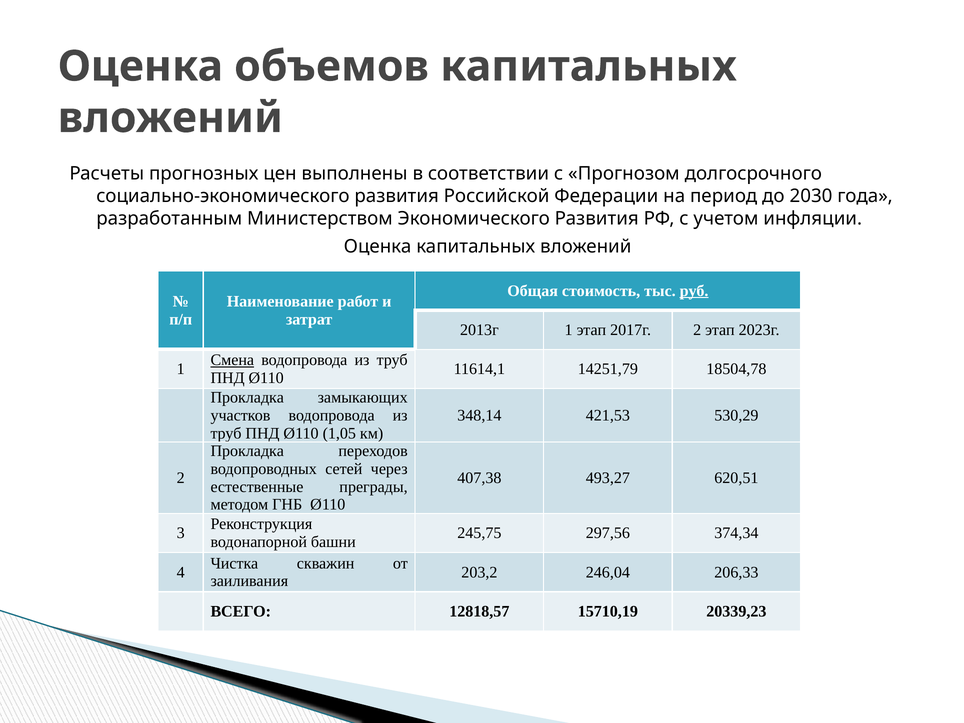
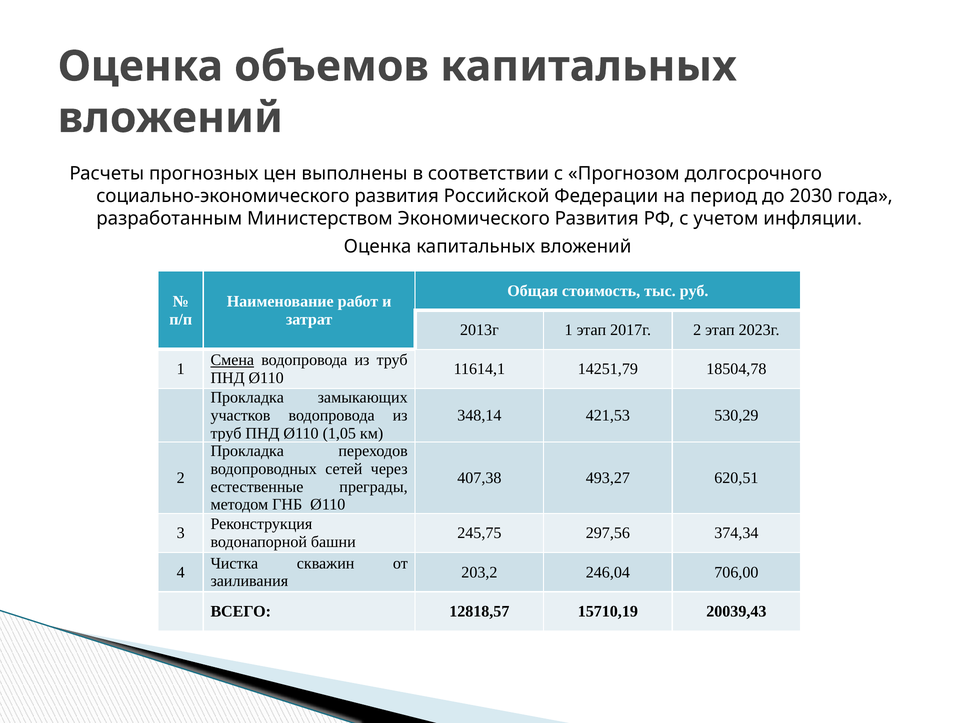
руб underline: present -> none
206,33: 206,33 -> 706,00
20339,23: 20339,23 -> 20039,43
